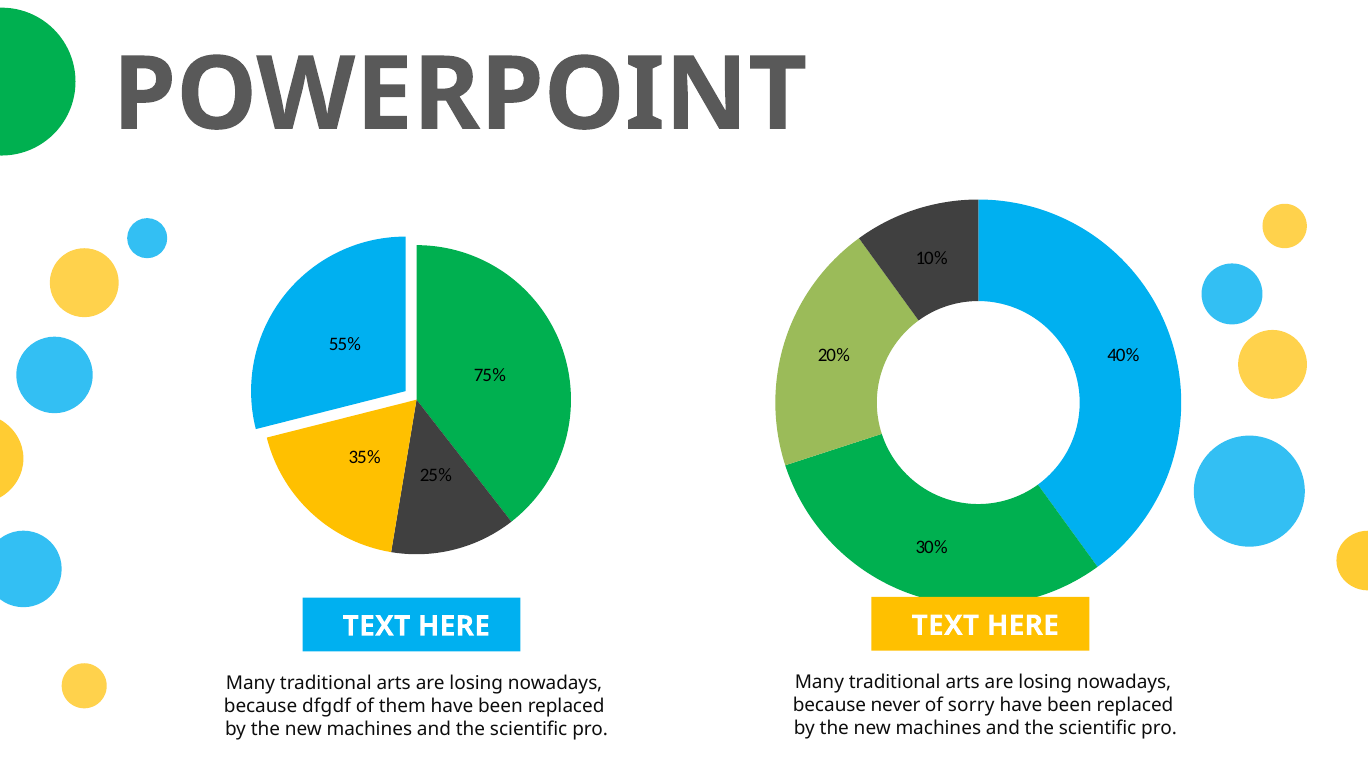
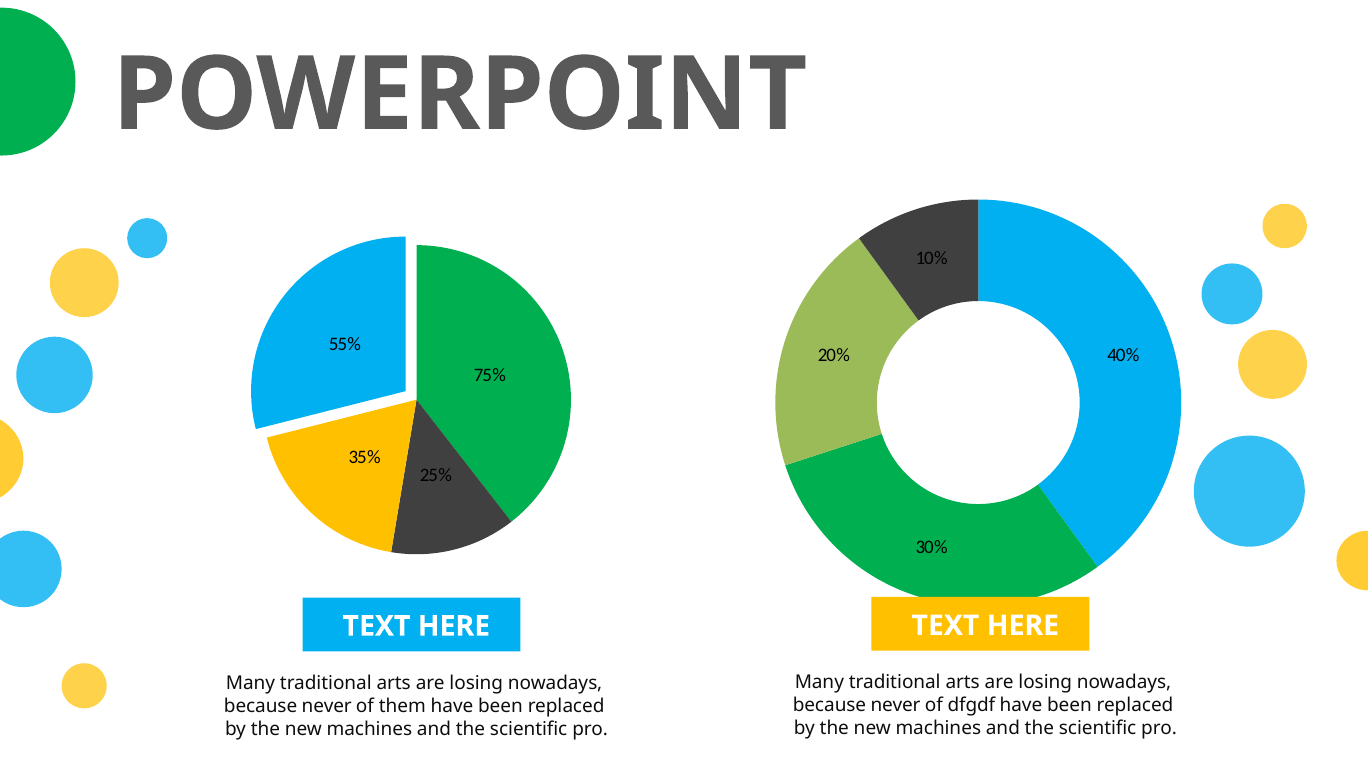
sorry: sorry -> dfgdf
dfgdf at (327, 706): dfgdf -> never
